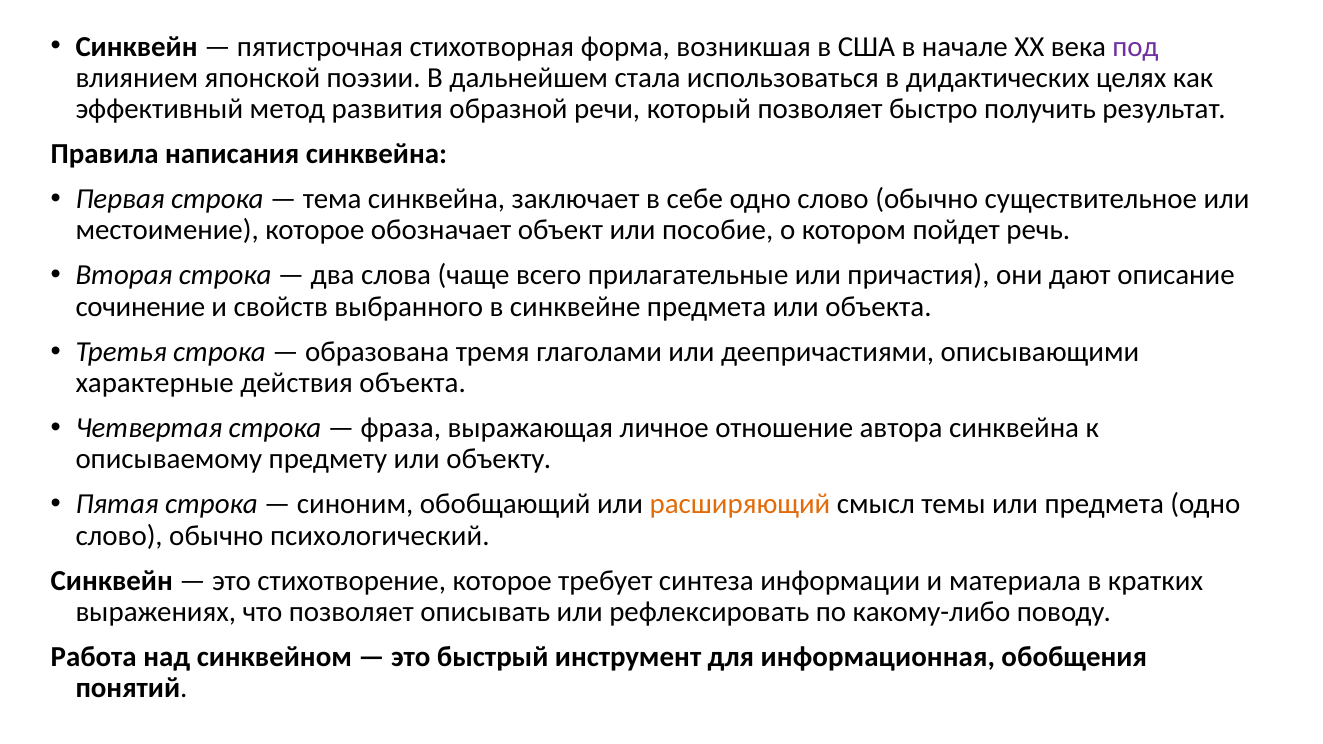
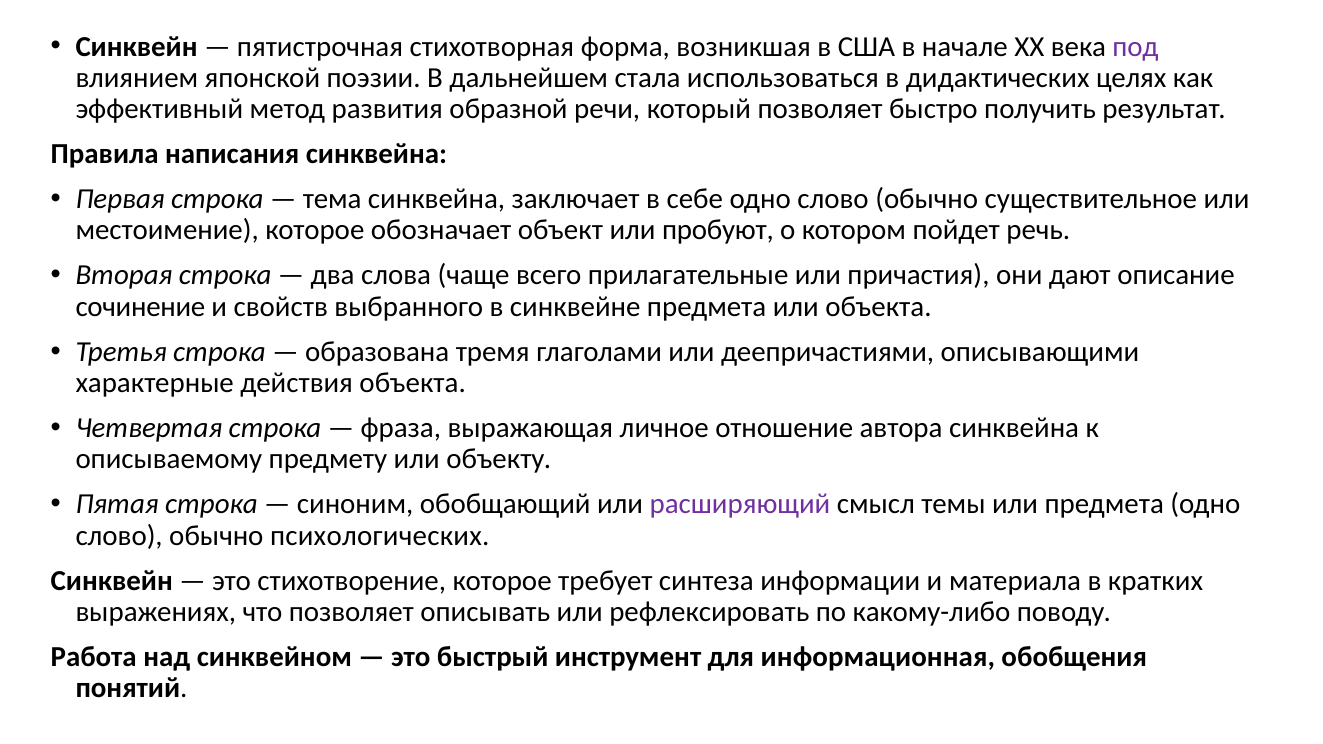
пособие: пособие -> пробуют
расширяющий colour: orange -> purple
психологический: психологический -> психологических
